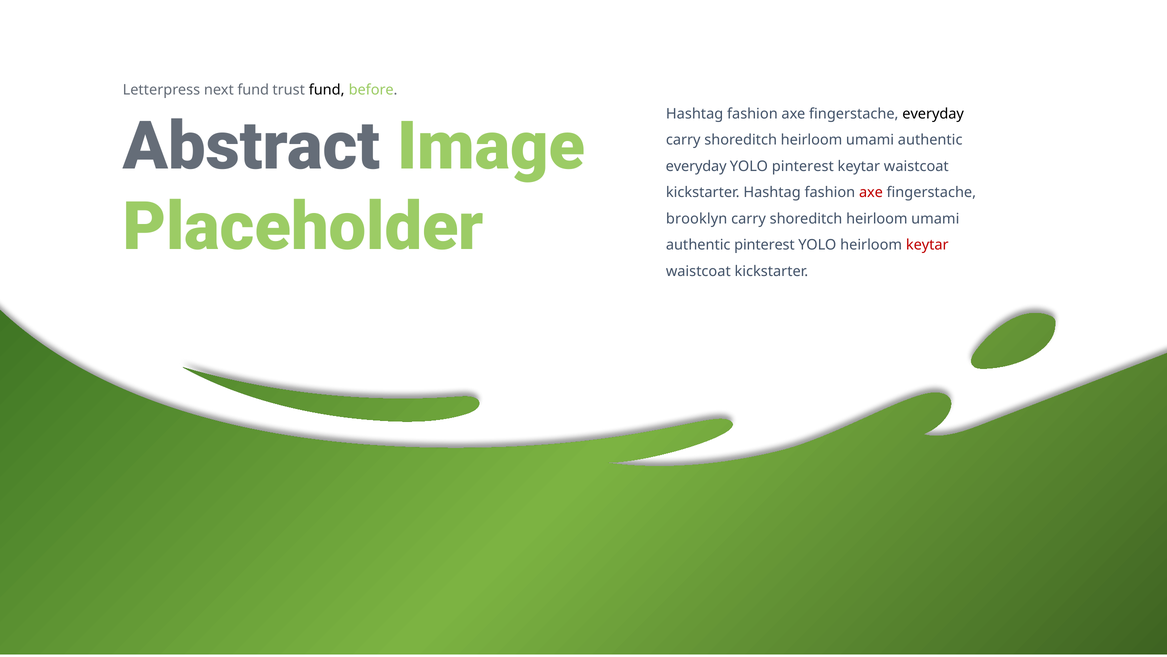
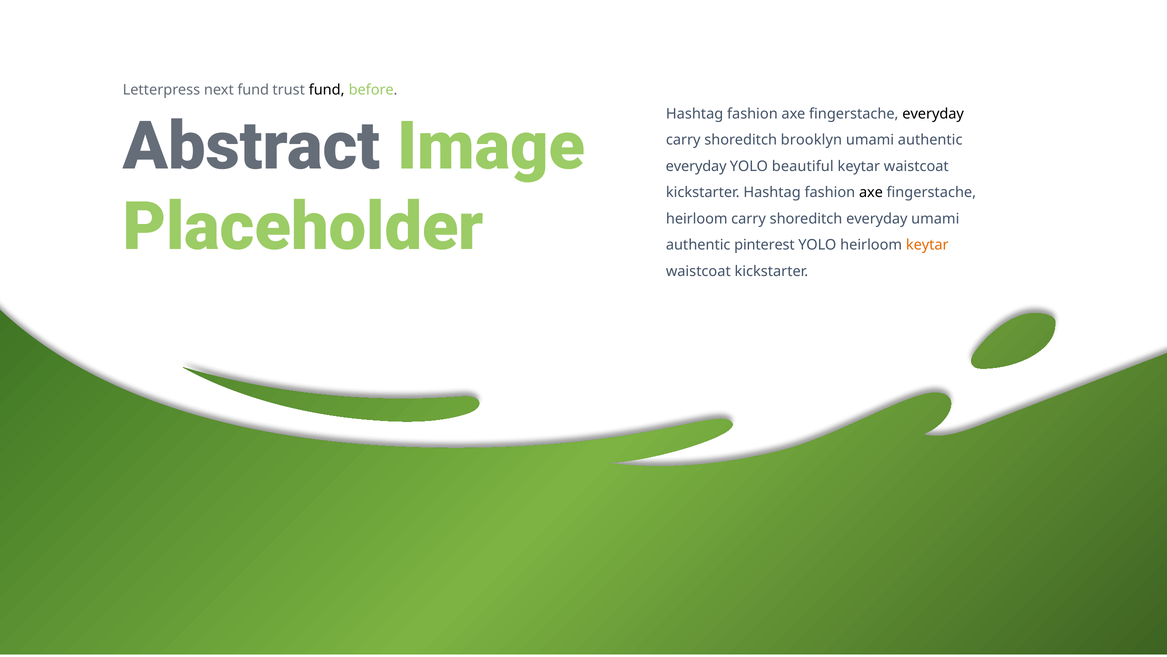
heirloom at (812, 140): heirloom -> brooklyn
YOLO pinterest: pinterest -> beautiful
axe at (871, 192) colour: red -> black
brooklyn at (697, 219): brooklyn -> heirloom
heirloom at (877, 219): heirloom -> everyday
keytar at (927, 245) colour: red -> orange
